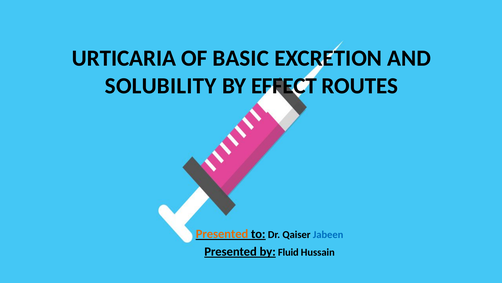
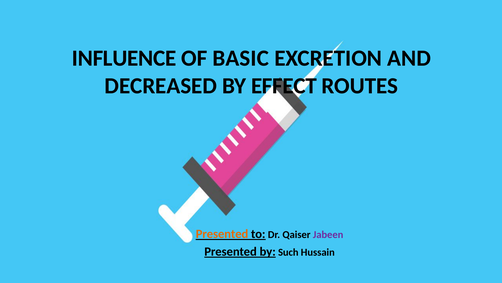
URTICARIA: URTICARIA -> INFLUENCE
SOLUBILITY: SOLUBILITY -> DECREASED
Jabeen colour: blue -> purple
Fluid: Fluid -> Such
